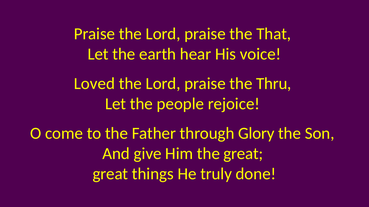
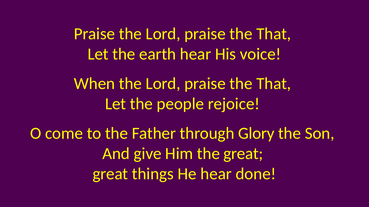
Loved: Loved -> When
Thru at (274, 84): Thru -> That
He truly: truly -> hear
